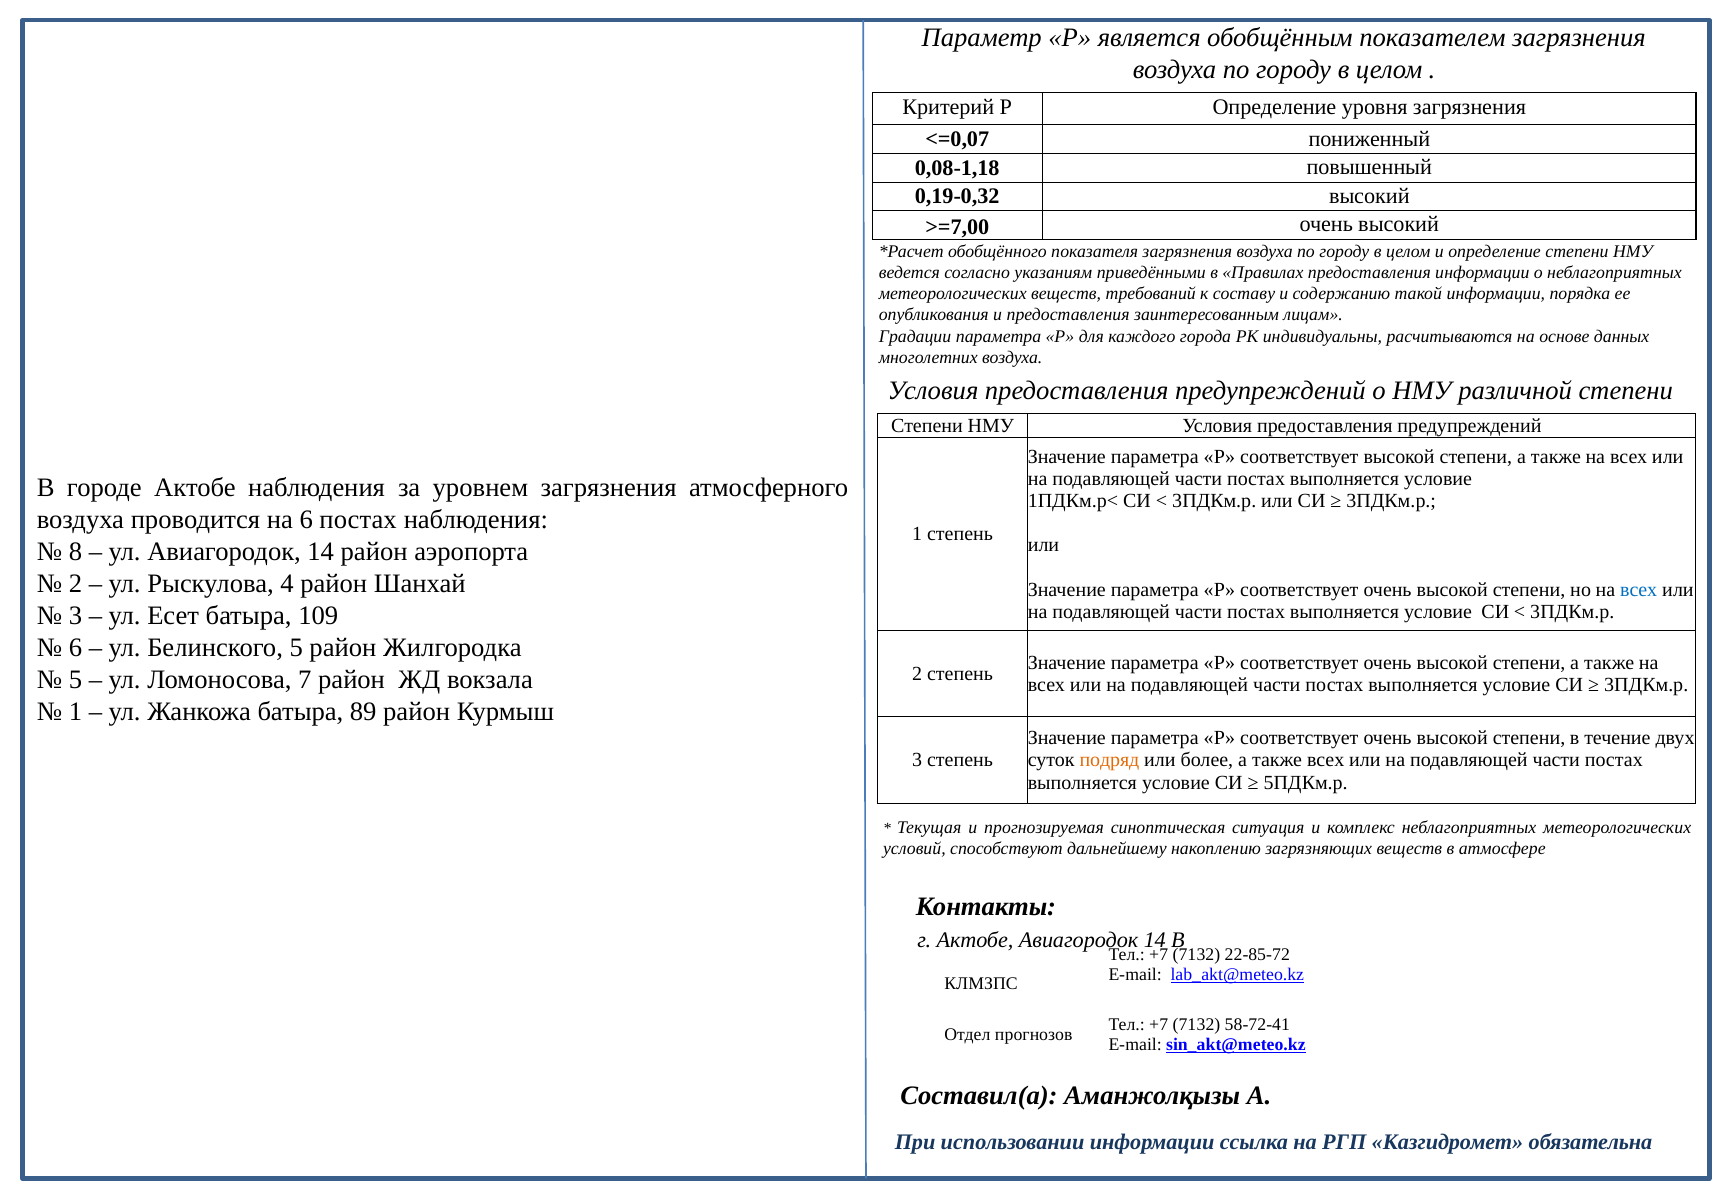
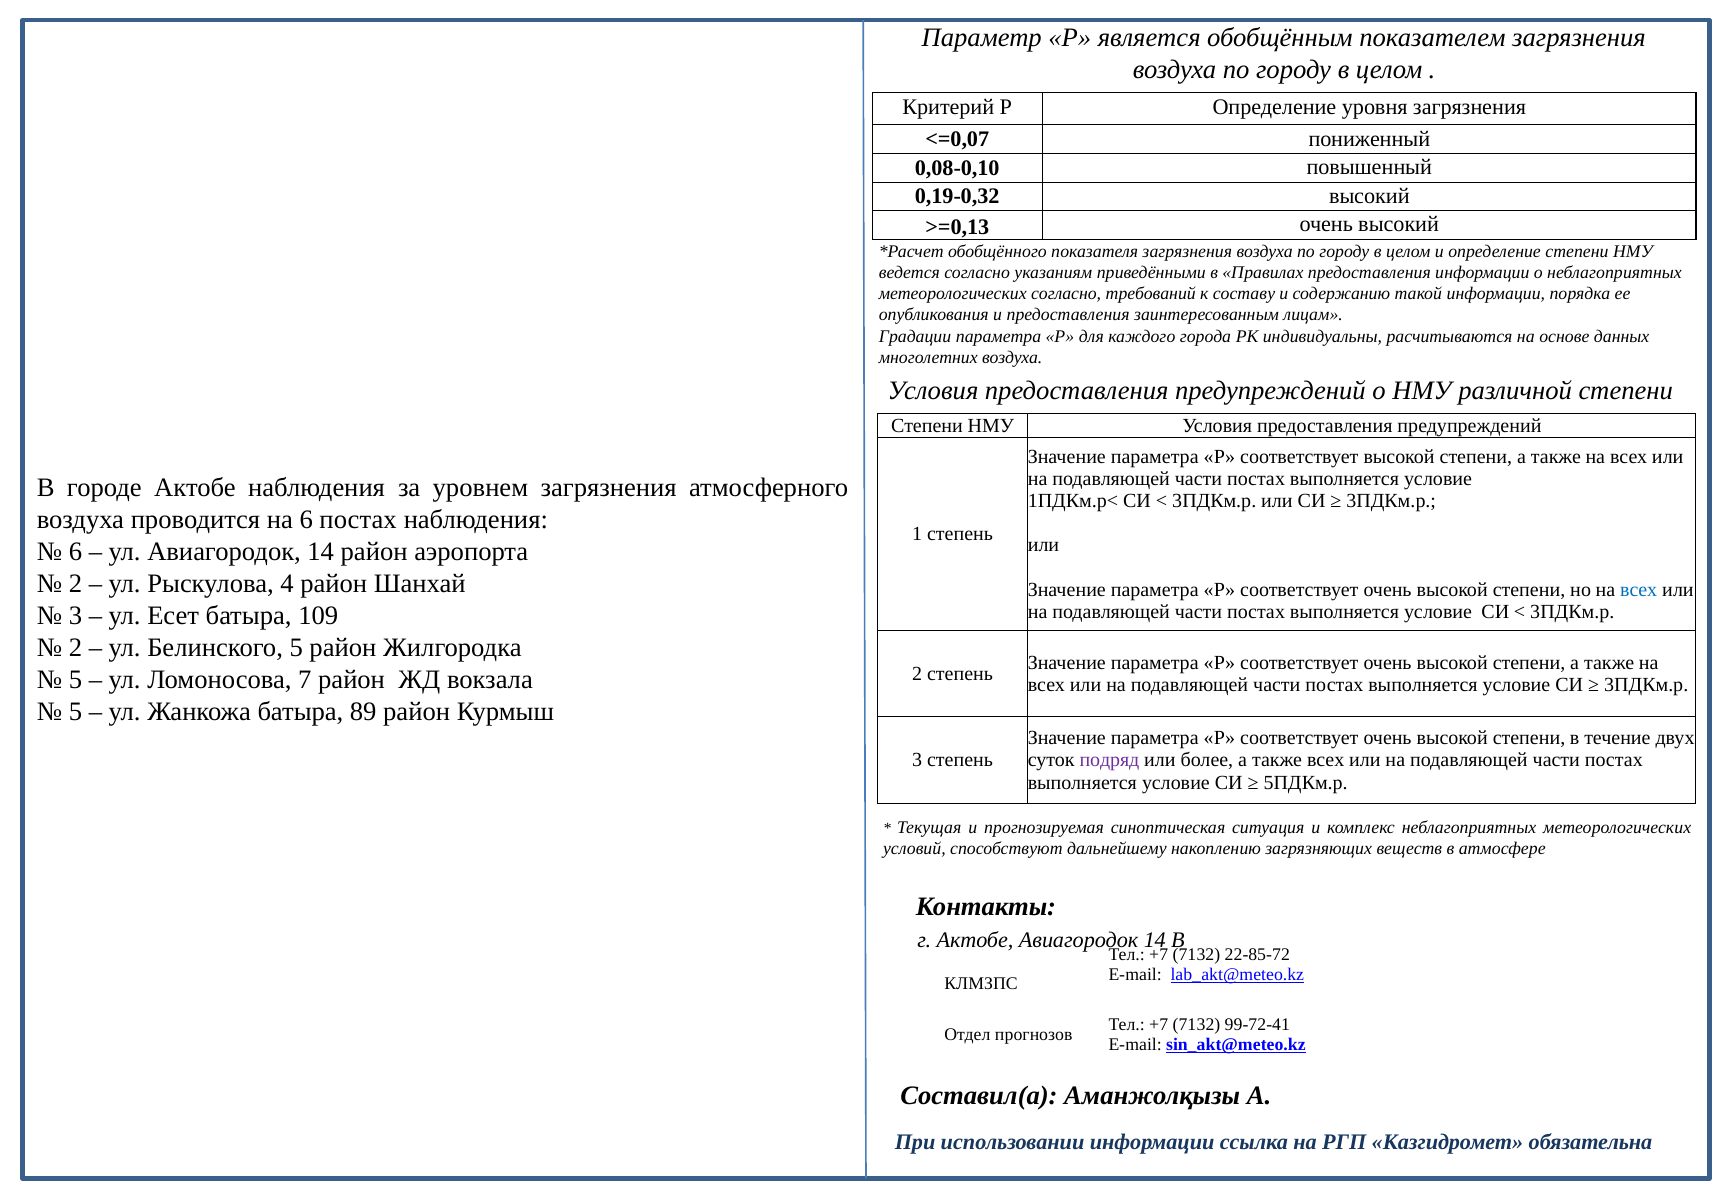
0,08-1,18: 0,08-1,18 -> 0,08-0,10
>=7,00: >=7,00 -> >=0,13
метеорологических веществ: веществ -> согласно
8 at (75, 552): 8 -> 6
6 at (75, 648): 6 -> 2
1 at (75, 712): 1 -> 5
подряд colour: orange -> purple
58-72-41: 58-72-41 -> 99-72-41
